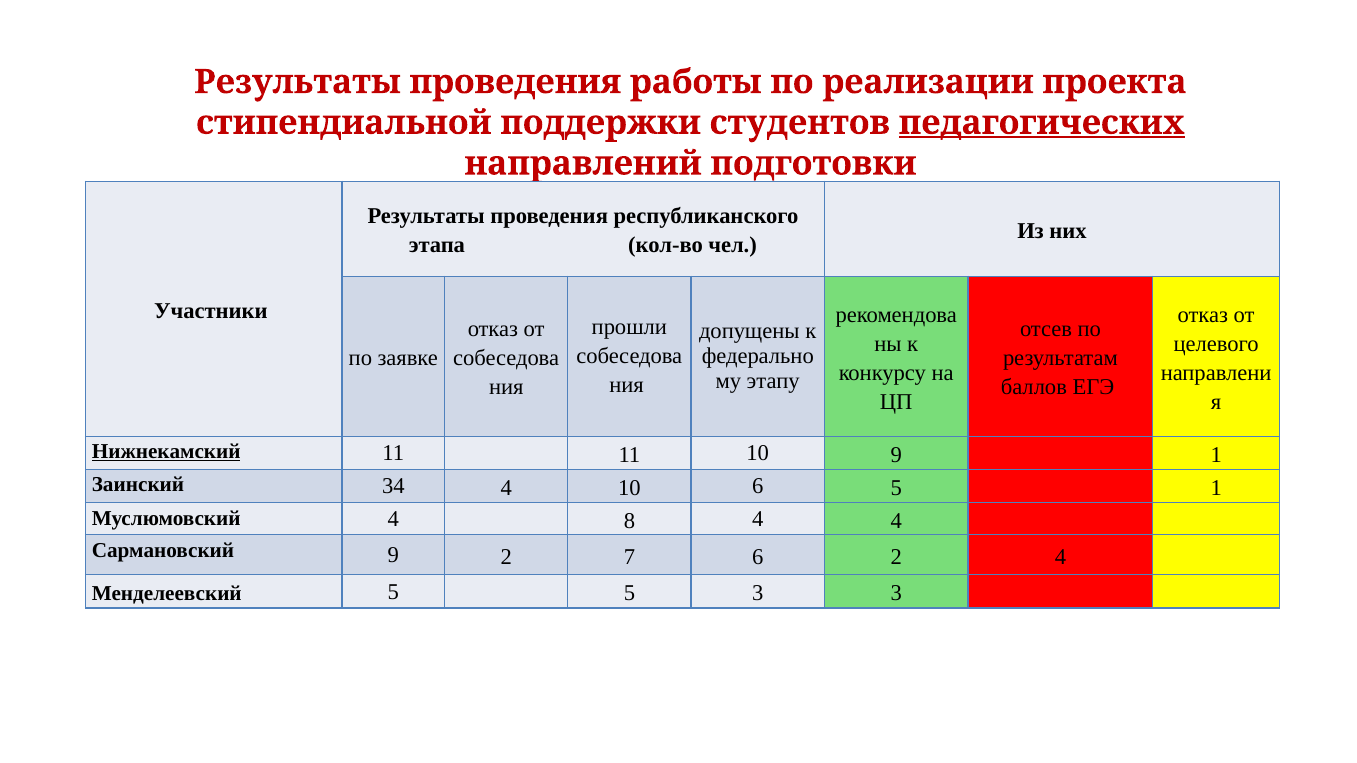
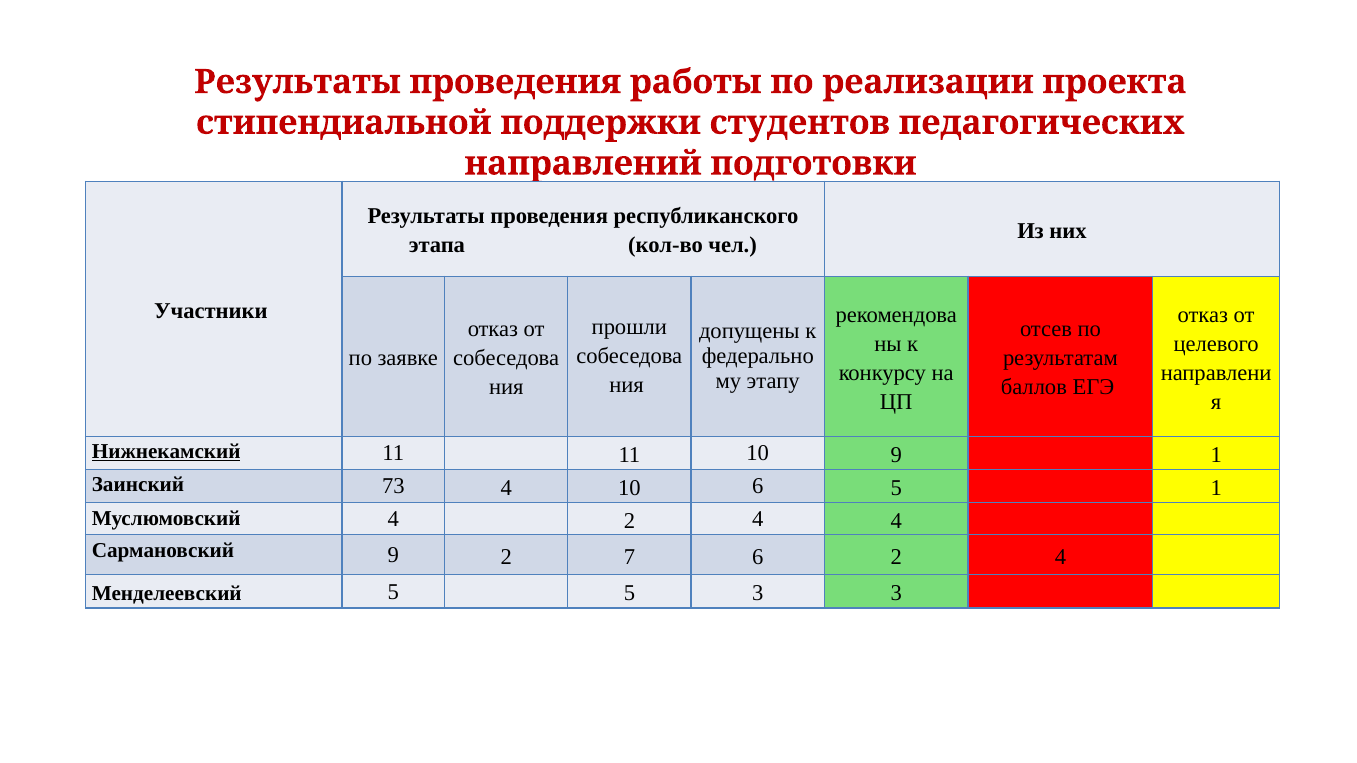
педагогических underline: present -> none
34: 34 -> 73
4 8: 8 -> 2
